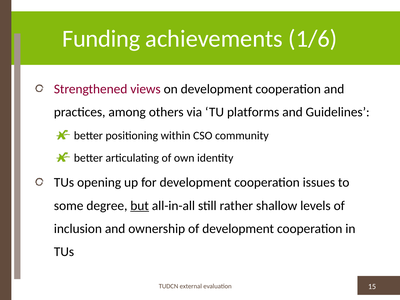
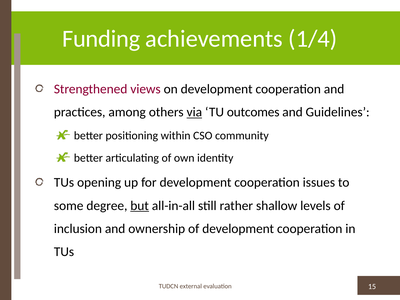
1/6: 1/6 -> 1/4
via underline: none -> present
platforms: platforms -> outcomes
